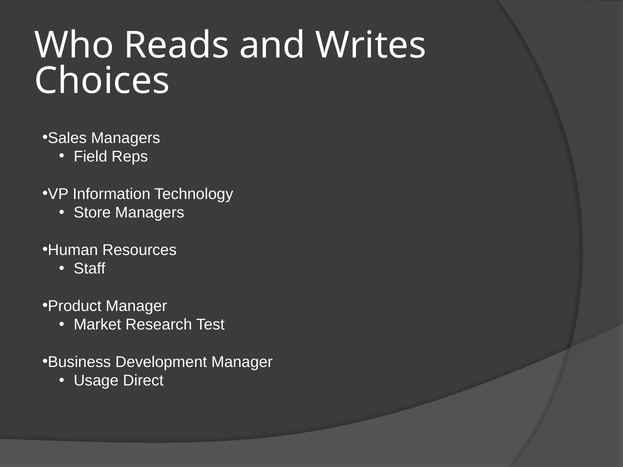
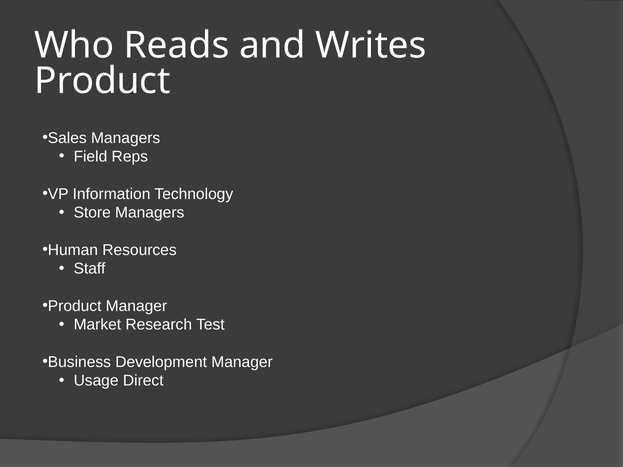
Choices at (102, 81): Choices -> Product
